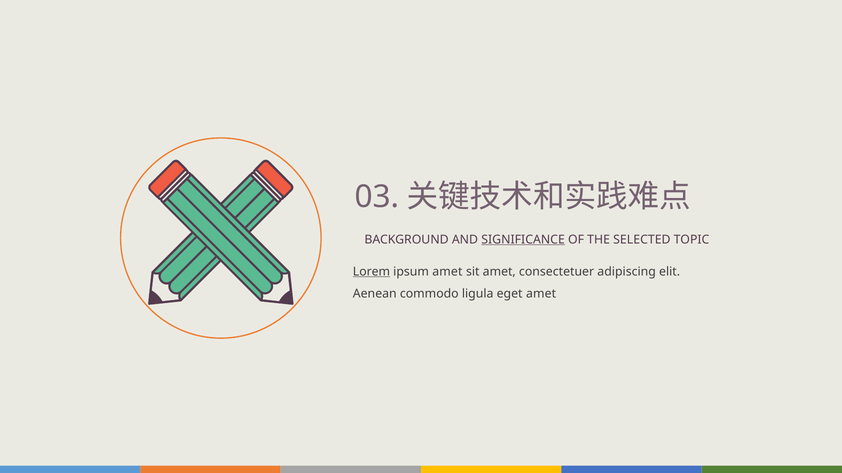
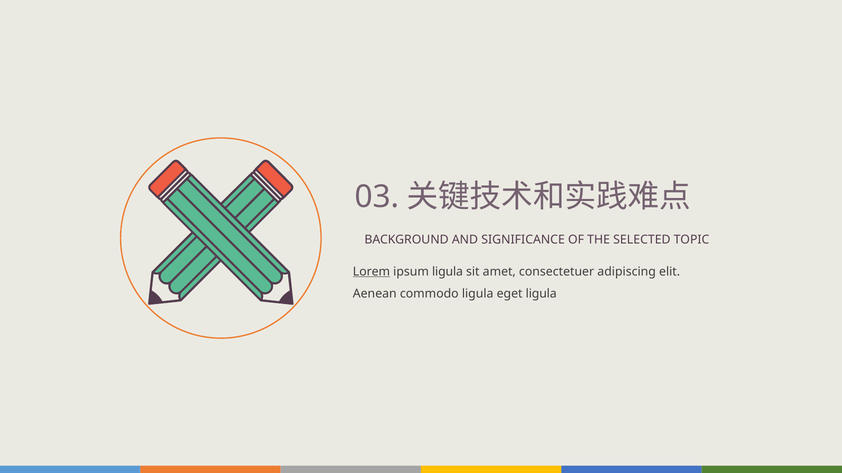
SIGNIFICANCE underline: present -> none
ipsum amet: amet -> ligula
eget amet: amet -> ligula
